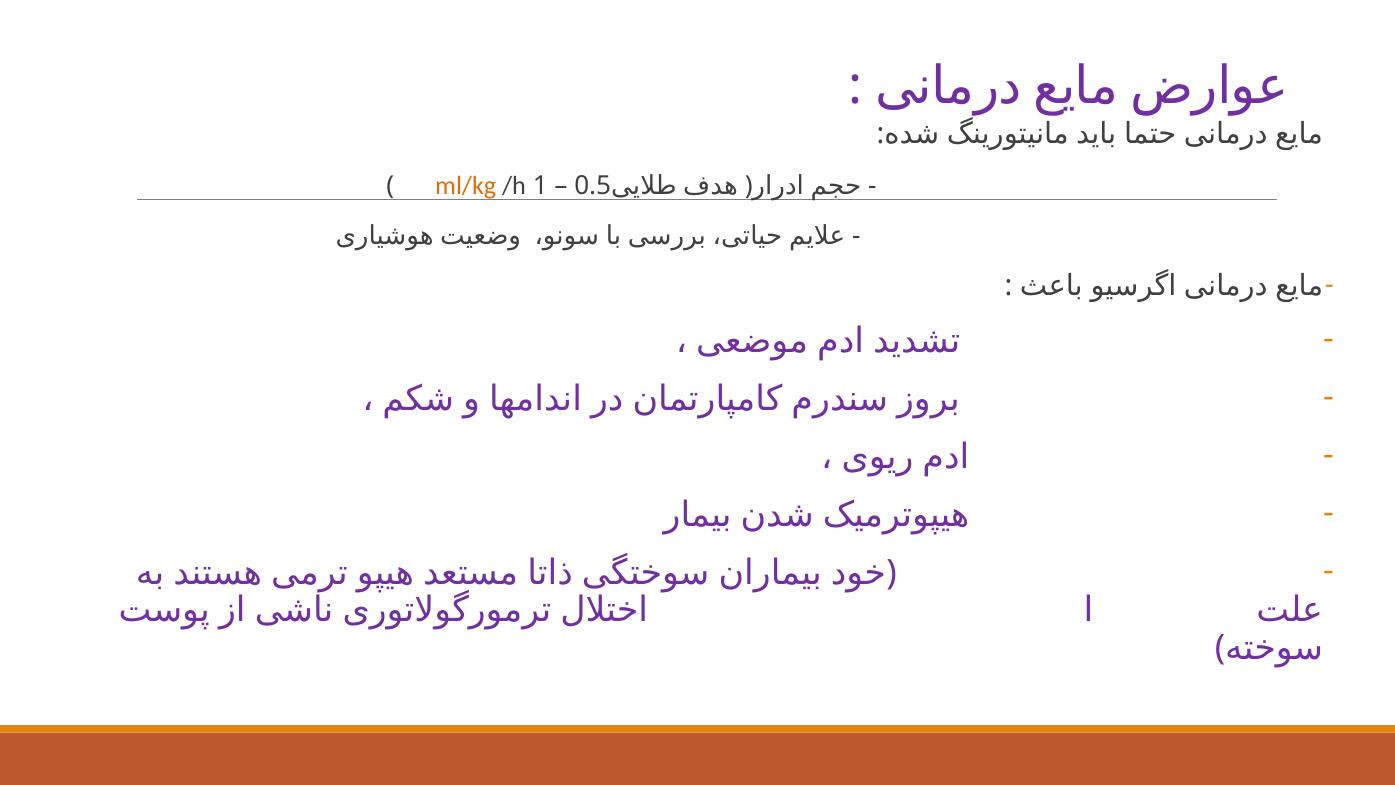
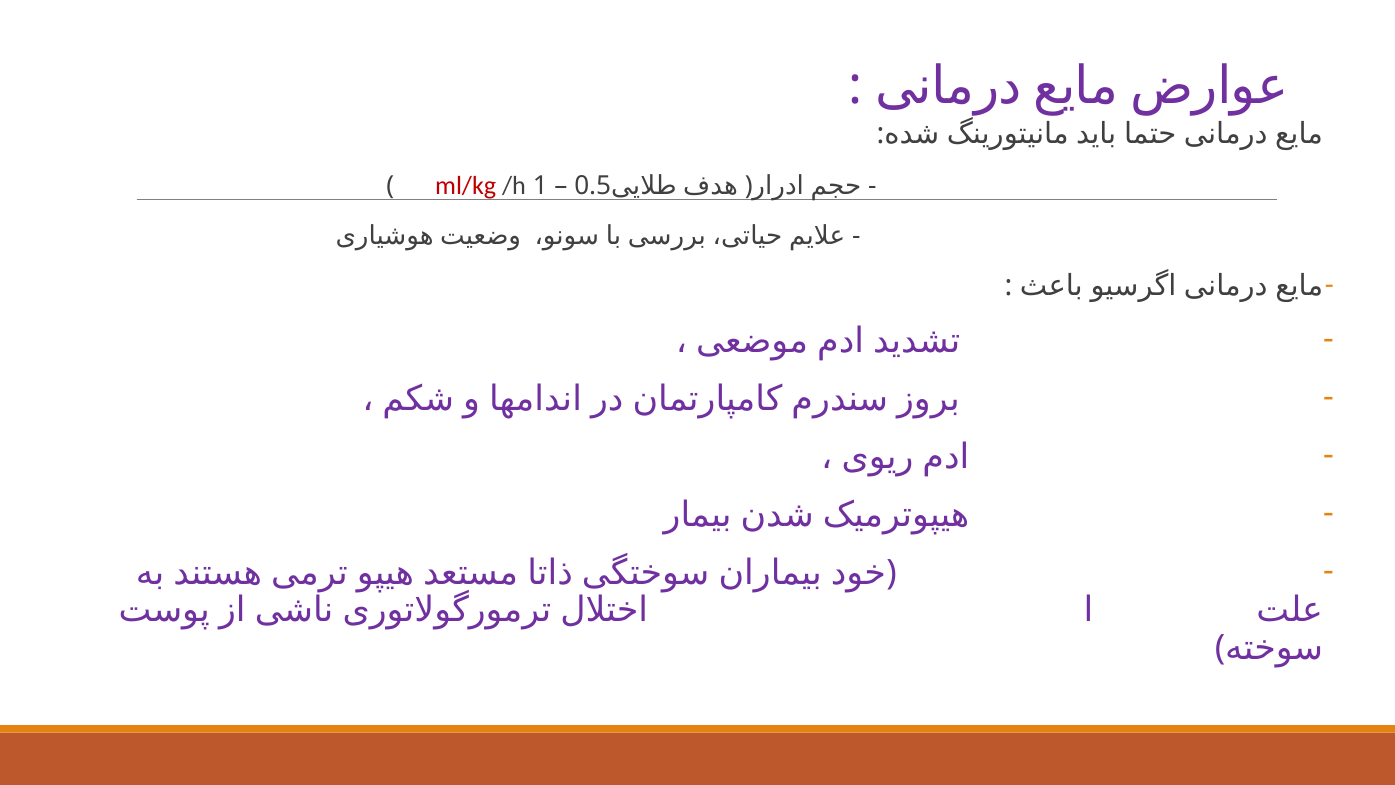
ml/kg colour: orange -> red
